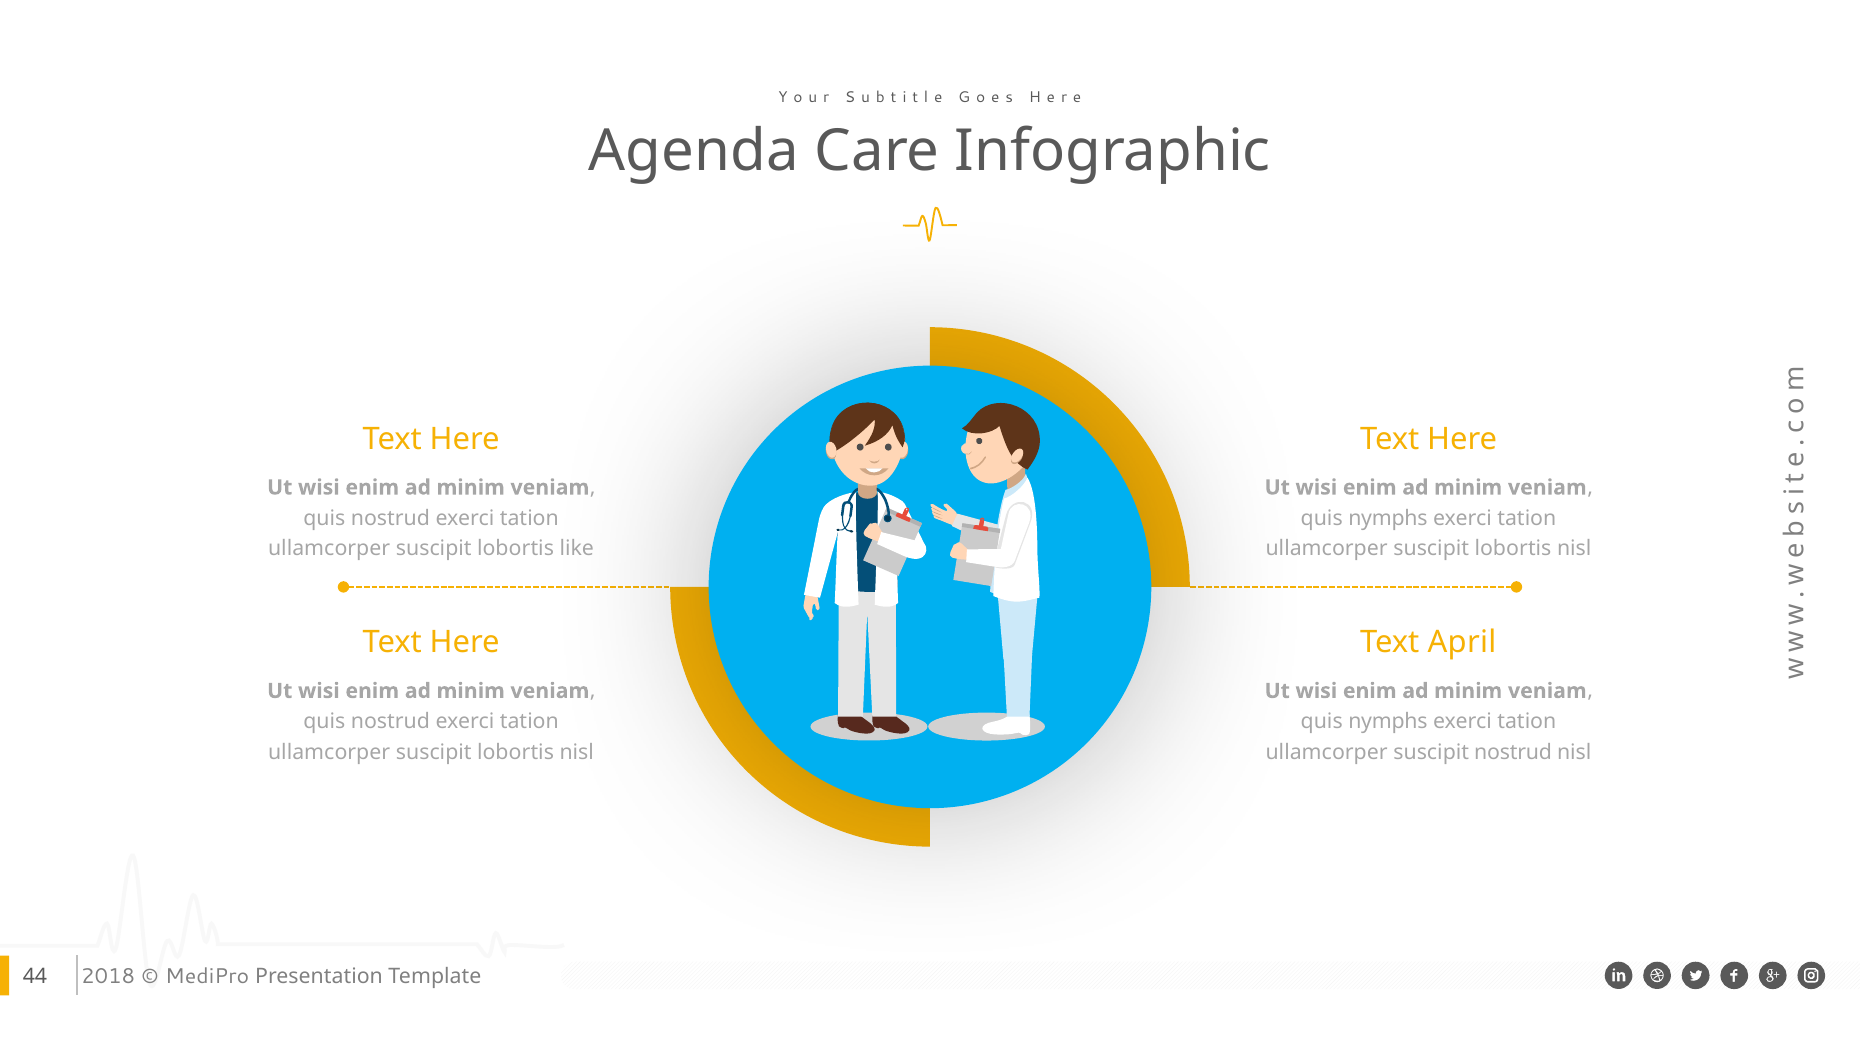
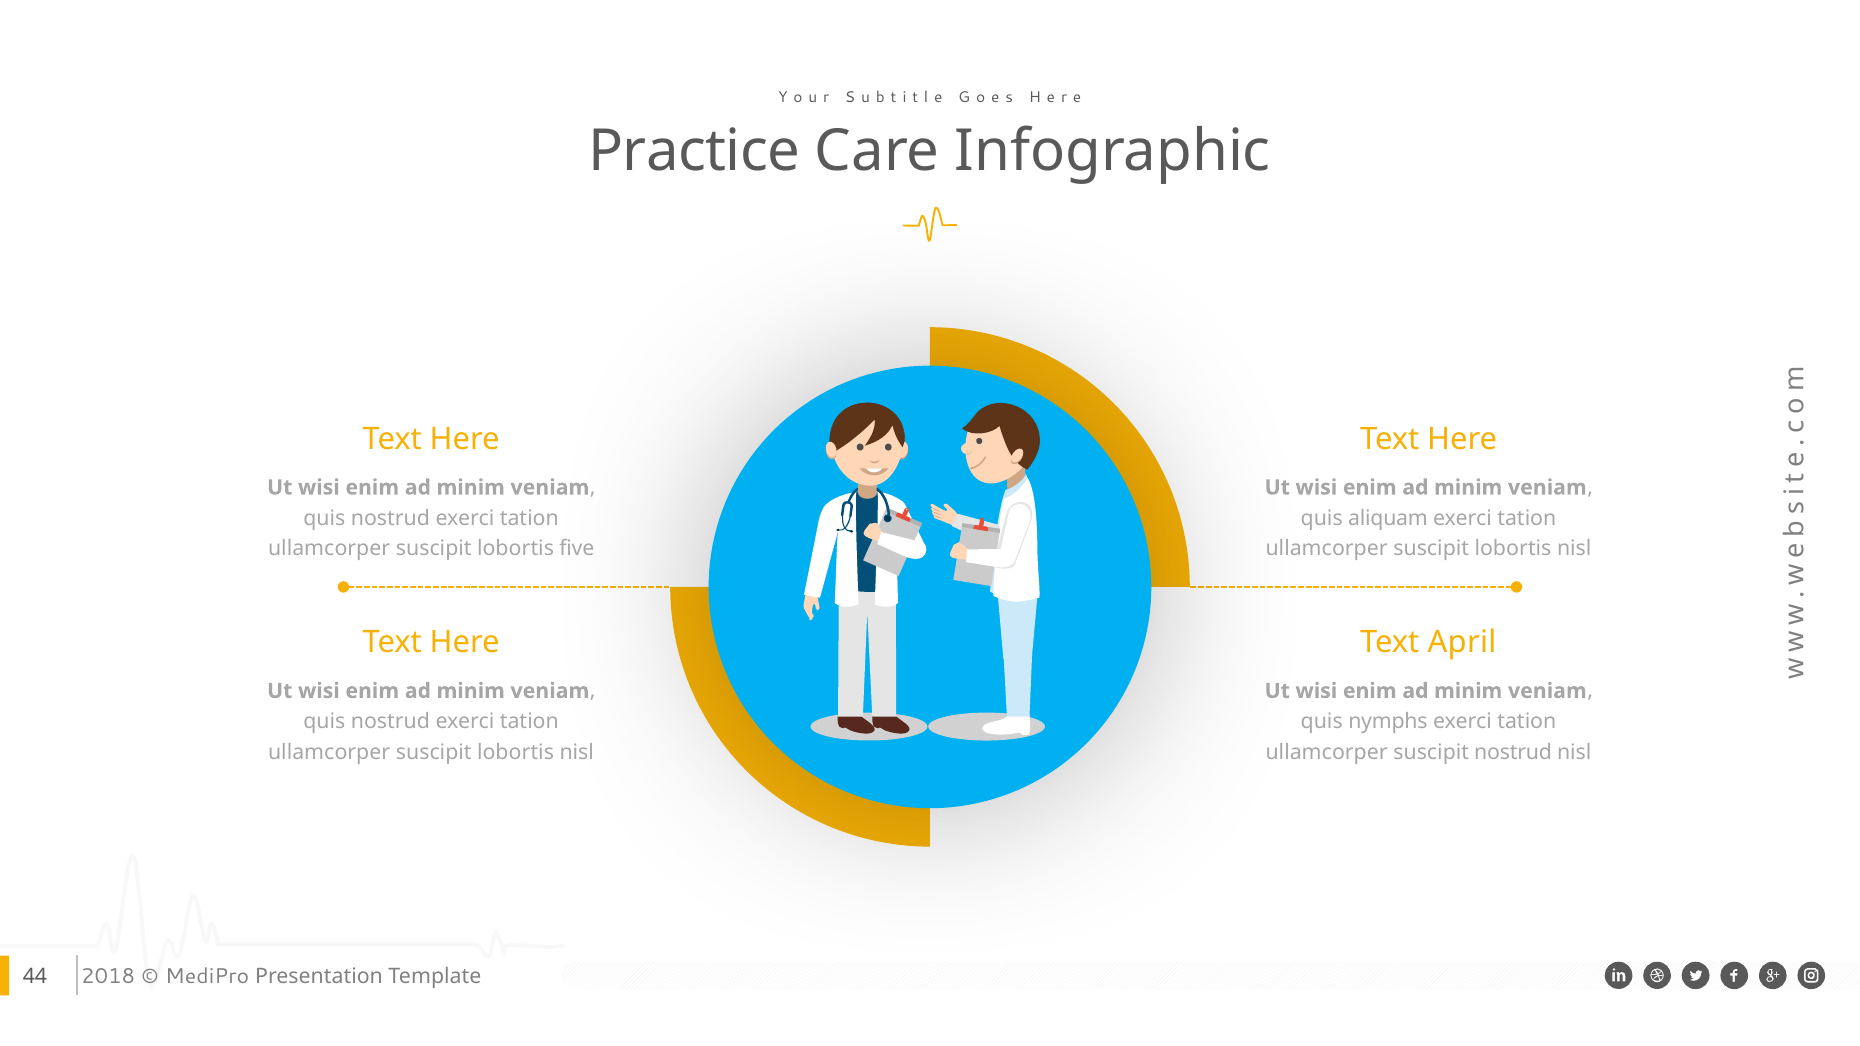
Agenda: Agenda -> Practice
nymphs at (1388, 518): nymphs -> aliquam
like: like -> five
